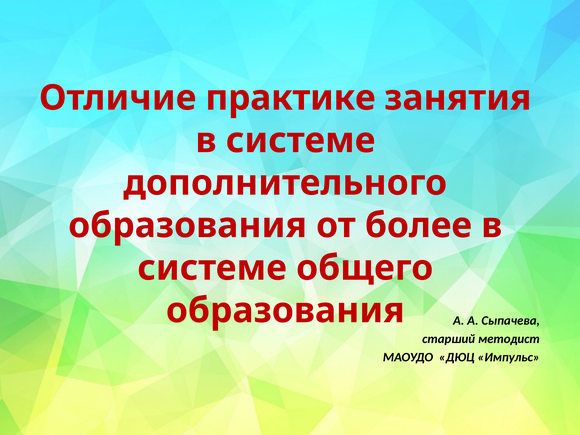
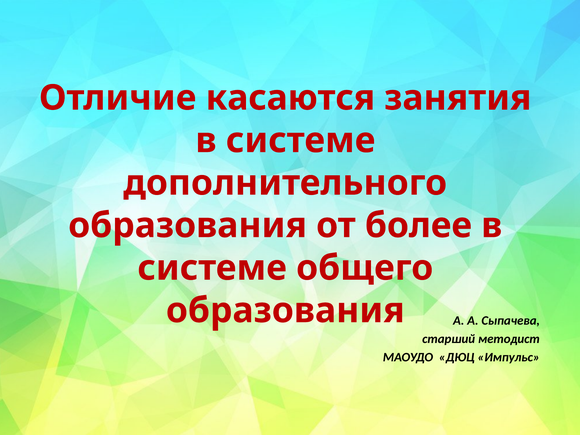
практике: практике -> касаются
